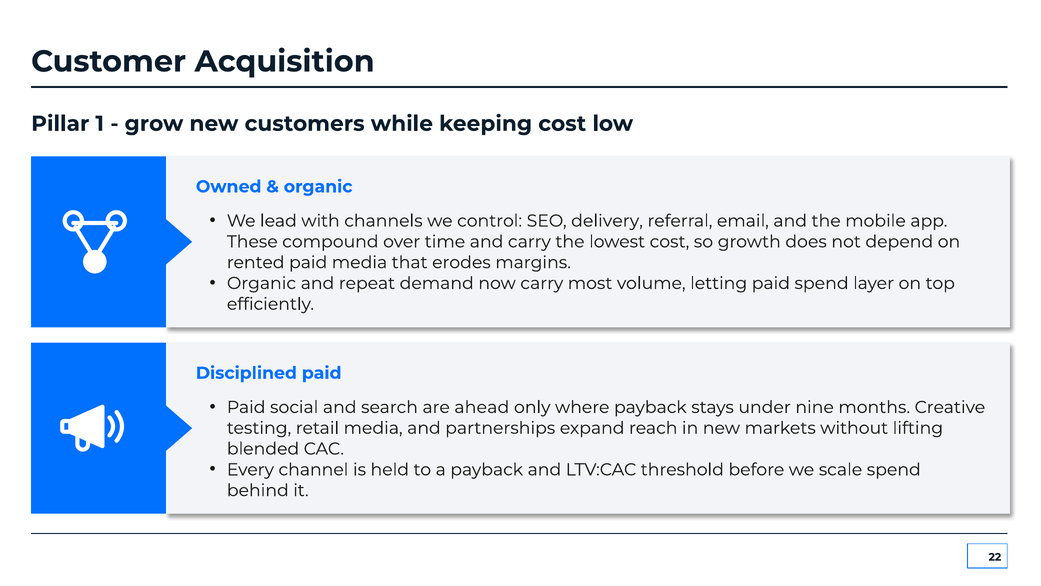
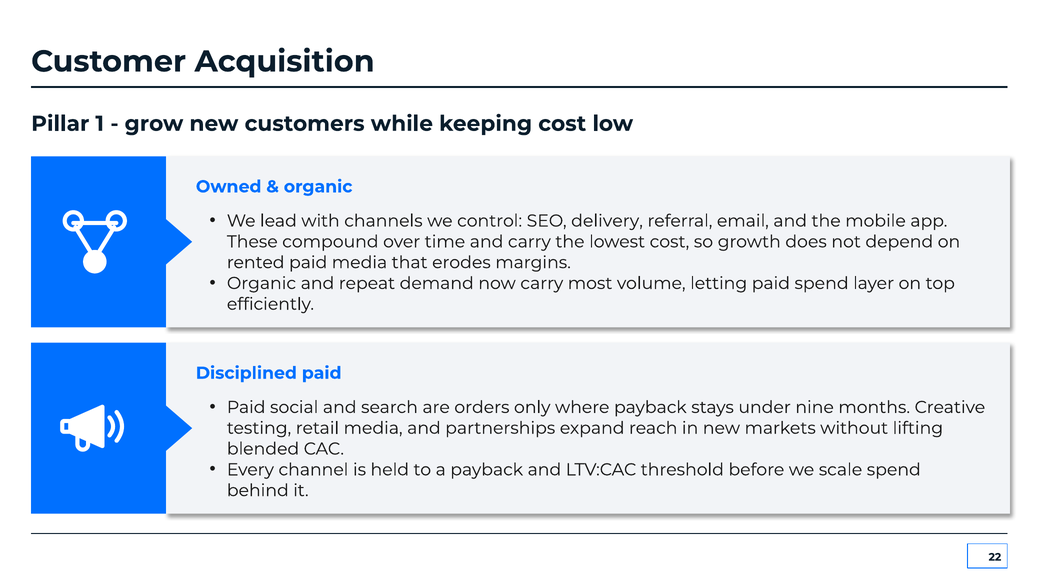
ahead: ahead -> orders
